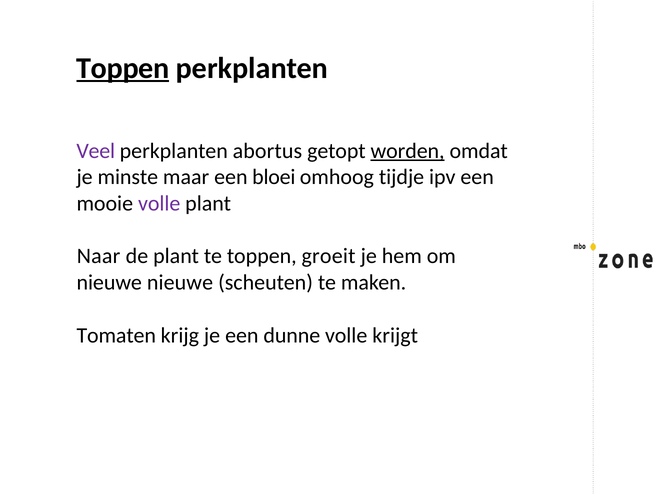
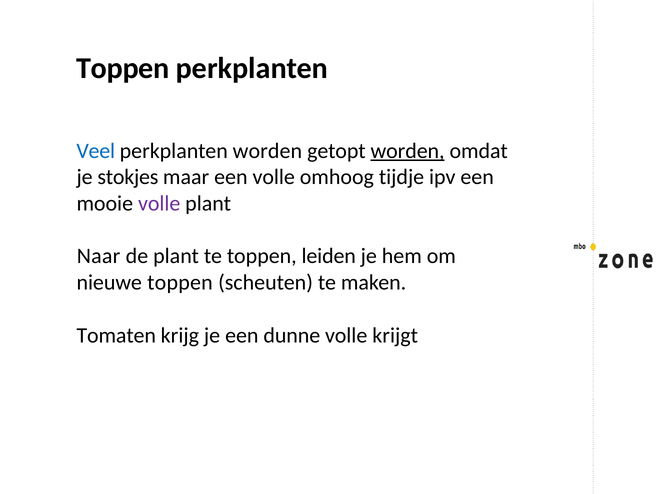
Toppen at (123, 68) underline: present -> none
Veel colour: purple -> blue
perkplanten abortus: abortus -> worden
minste: minste -> stokjes
een bloei: bloei -> volle
groeit: groeit -> leiden
nieuwe nieuwe: nieuwe -> toppen
